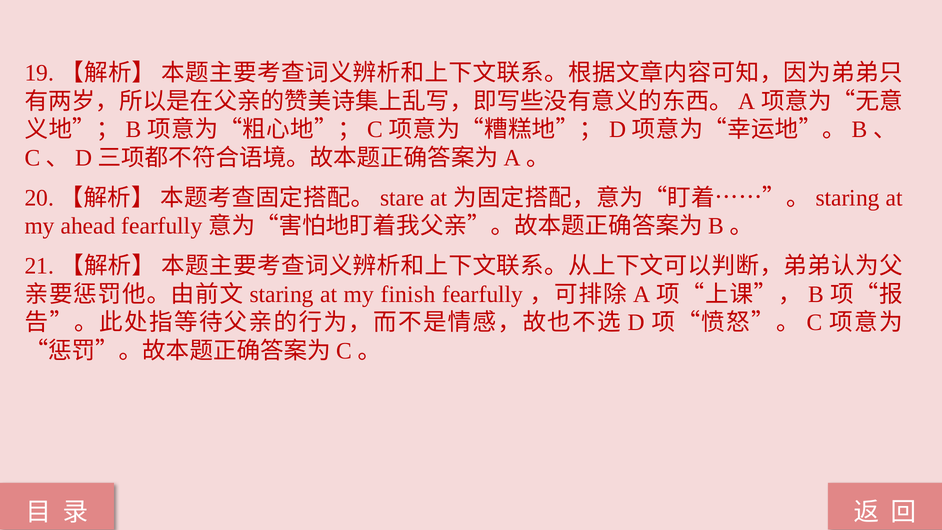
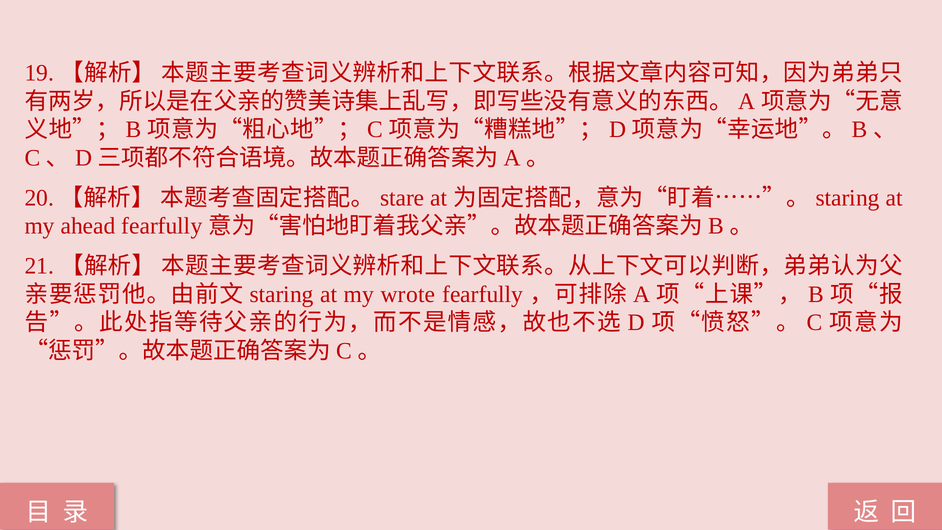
finish: finish -> wrote
